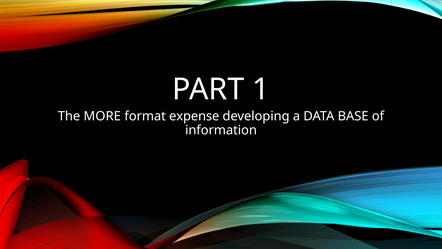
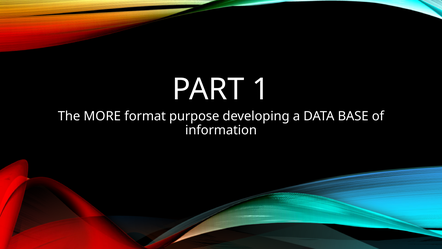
expense: expense -> purpose
